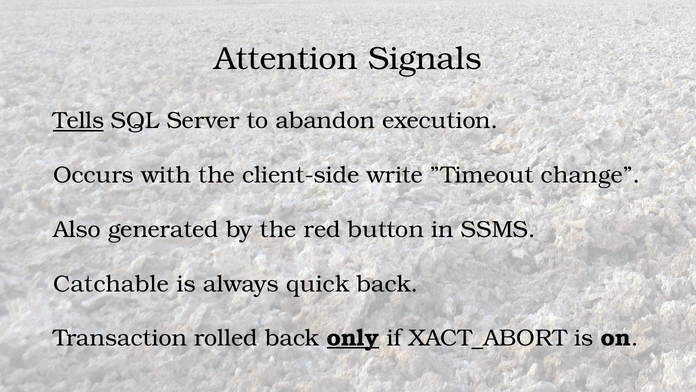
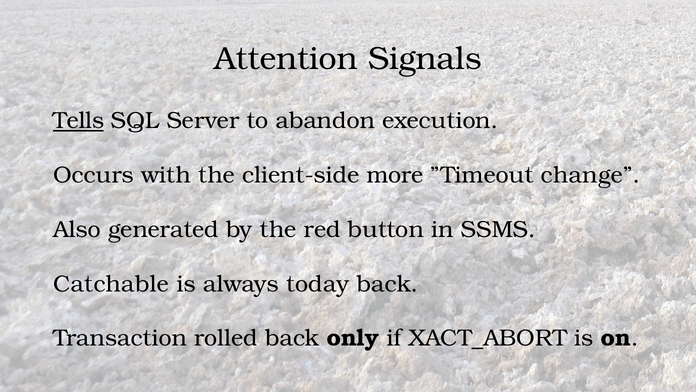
write: write -> more
quick: quick -> today
only underline: present -> none
